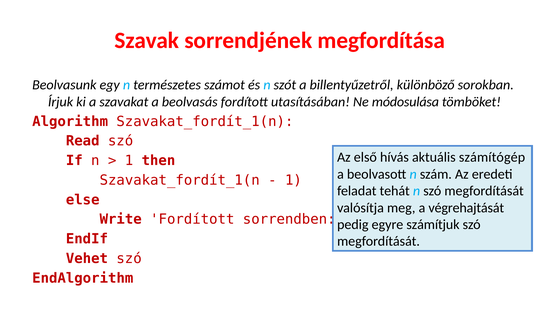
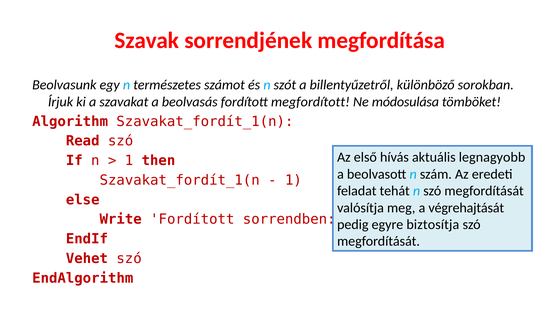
utasításában: utasításában -> megfordított
számítógép: számítógép -> legnagyobb
számítjuk: számítjuk -> biztosítja
